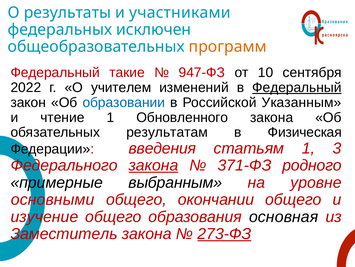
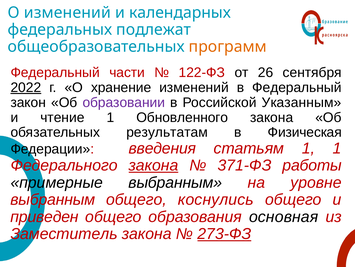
О результаты: результаты -> изменений
участниками: участниками -> календарных
исключен: исключен -> подлежат
такие: такие -> части
947-ФЗ: 947-ФЗ -> 122-ФЗ
10: 10 -> 26
2022 underline: none -> present
учителем: учителем -> хранение
Федеральный at (297, 87) underline: present -> none
образовании colour: blue -> purple
1 3: 3 -> 1
родного: родного -> работы
основными at (53, 199): основными -> выбранным
окончании: окончании -> коснулись
изучение: изучение -> приведен
